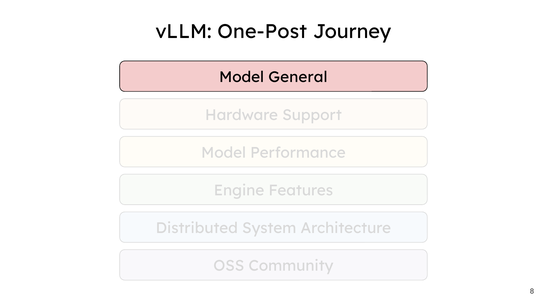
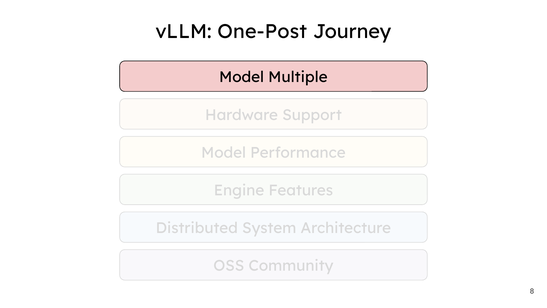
General: General -> Multiple
